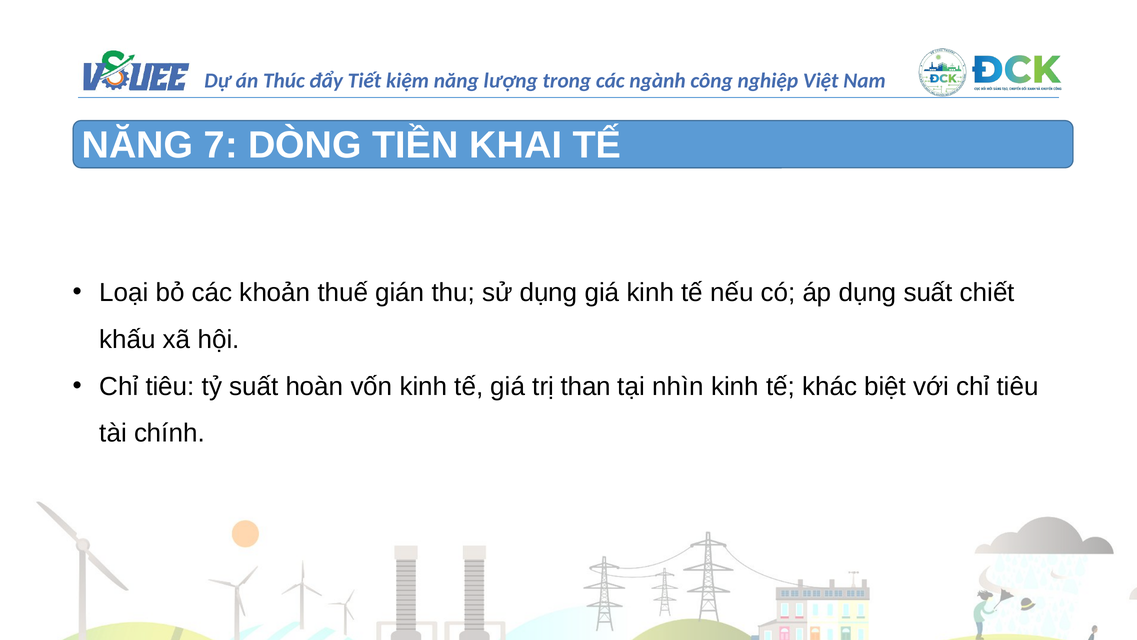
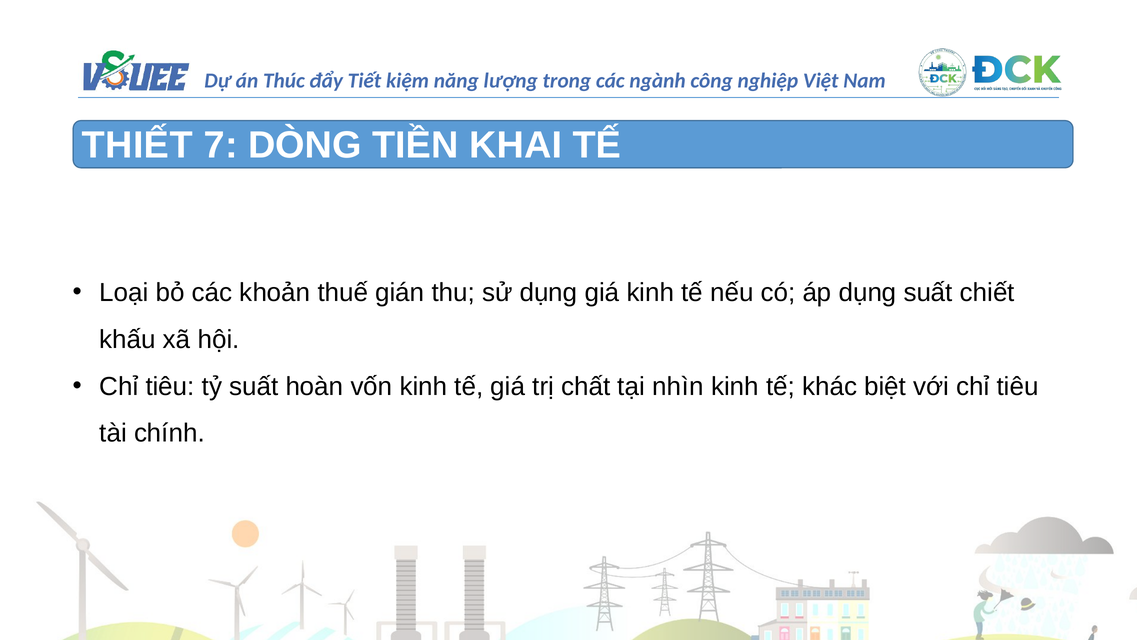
NĂNG at (137, 145): NĂNG -> THIẾT
than: than -> chất
